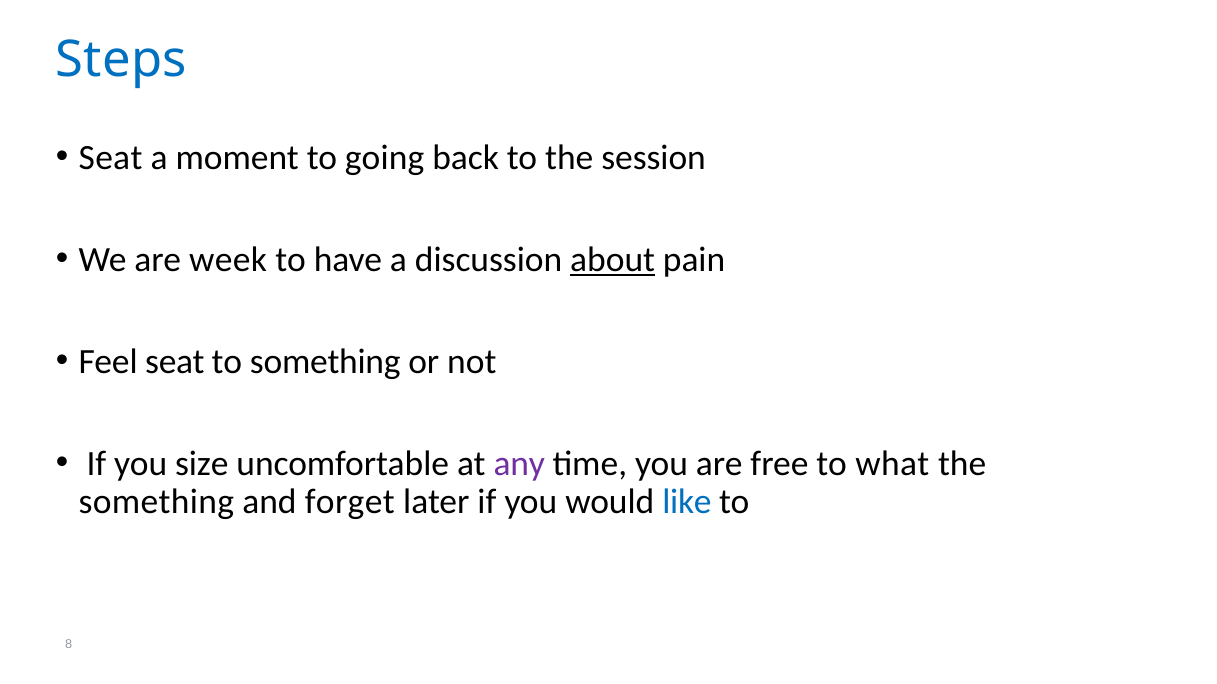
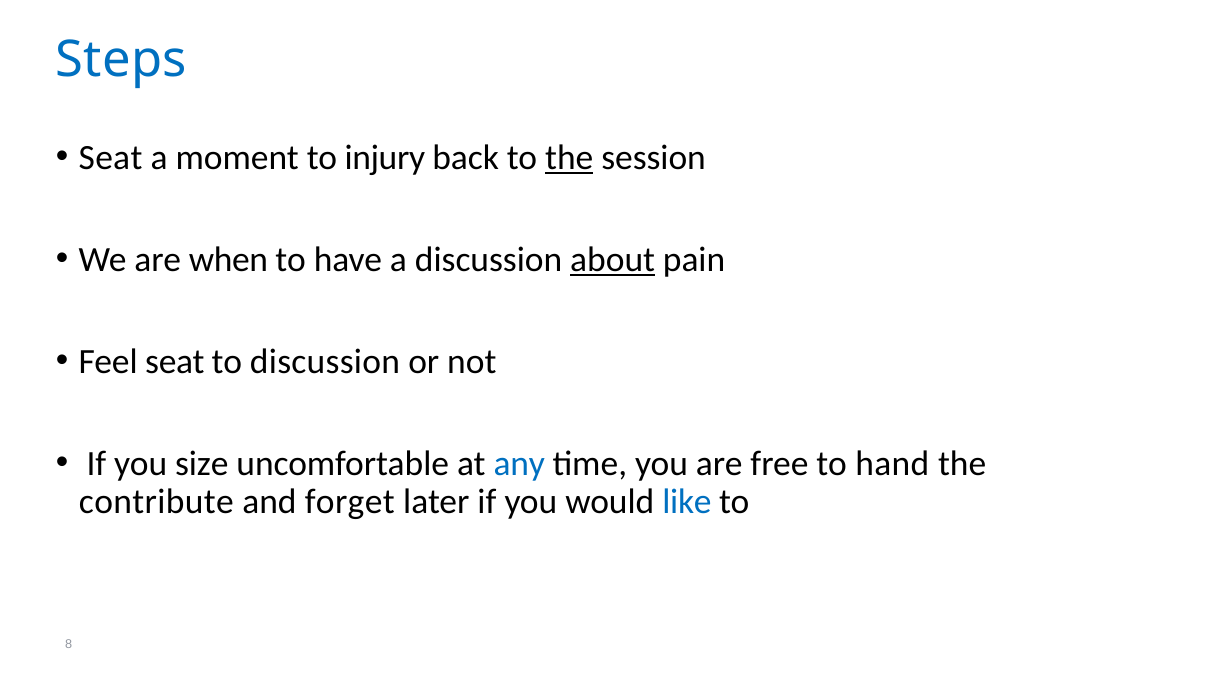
going: going -> injury
the at (569, 158) underline: none -> present
week: week -> when
to something: something -> discussion
any colour: purple -> blue
what: what -> hand
something at (156, 502): something -> contribute
